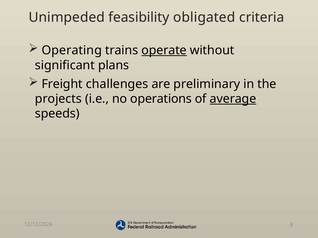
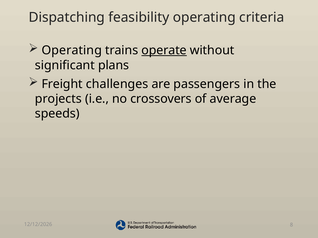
Unimpeded: Unimpeded -> Dispatching
feasibility obligated: obligated -> operating
preliminary: preliminary -> passengers
operations: operations -> crossovers
average underline: present -> none
